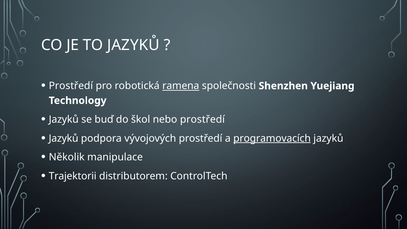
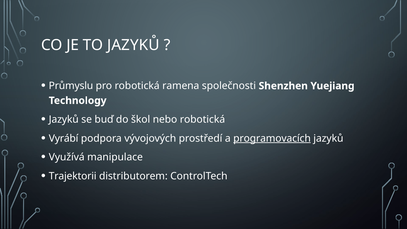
Prostředí at (71, 86): Prostředí -> Průmyslu
ramena underline: present -> none
nebo prostředí: prostředí -> robotická
Jazyků at (64, 138): Jazyků -> Vyrábí
Několik: Několik -> Využívá
